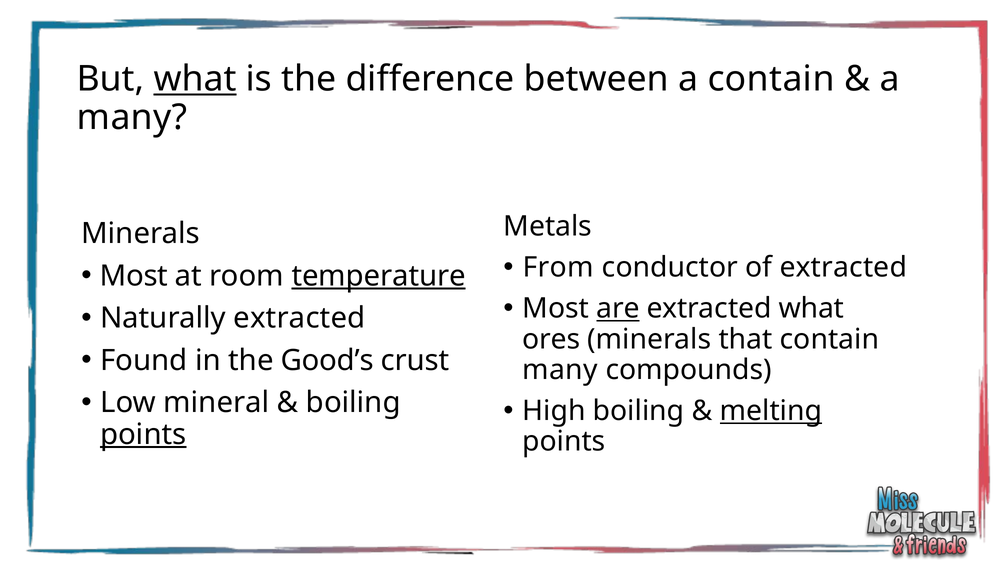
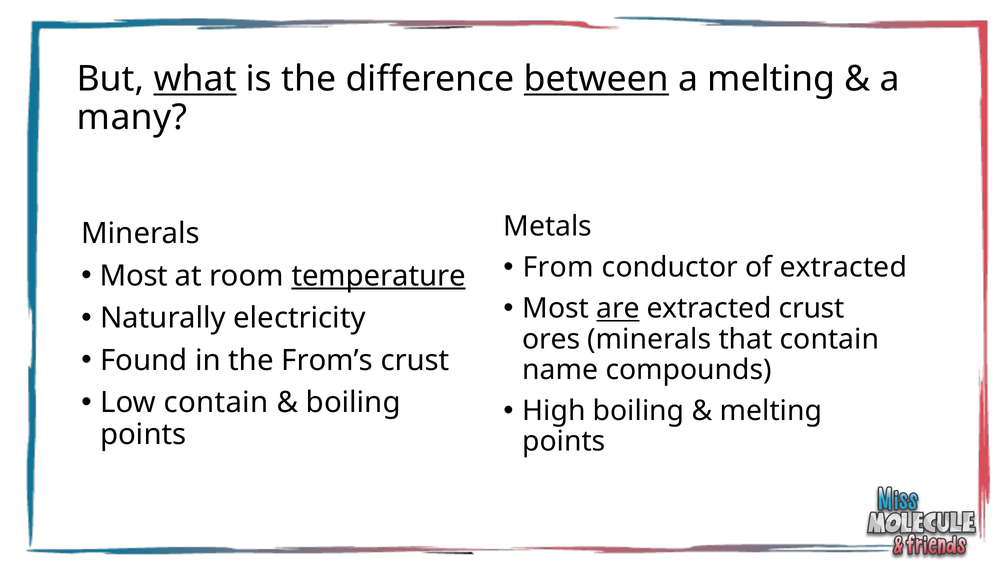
between underline: none -> present
a contain: contain -> melting
extracted what: what -> crust
Naturally extracted: extracted -> electricity
Good’s: Good’s -> From’s
many at (560, 370): many -> name
Low mineral: mineral -> contain
melting at (771, 411) underline: present -> none
points at (143, 434) underline: present -> none
